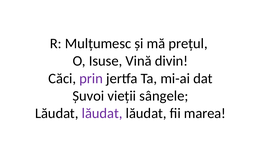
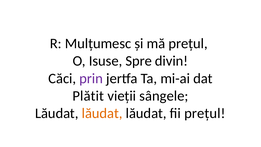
Vină: Vină -> Spre
Șuvoi: Șuvoi -> Plătit
lăudat at (102, 113) colour: purple -> orange
fii marea: marea -> prețul
